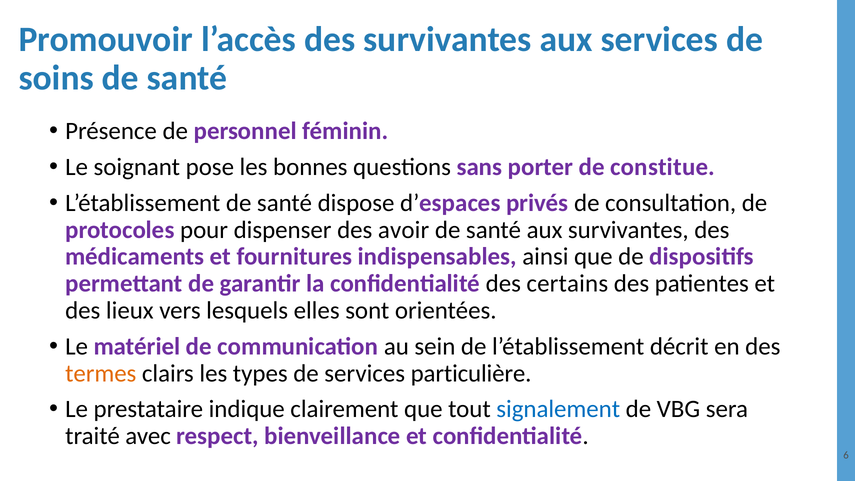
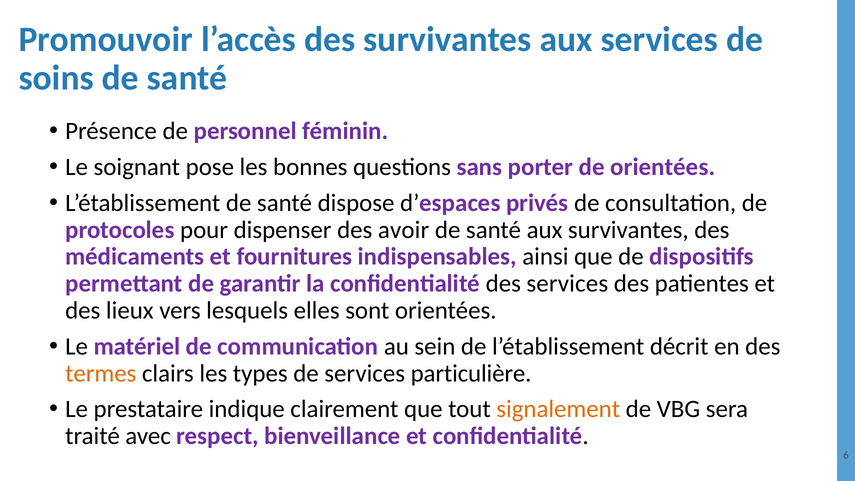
de constitue: constitue -> orientées
des certains: certains -> services
signalement colour: blue -> orange
